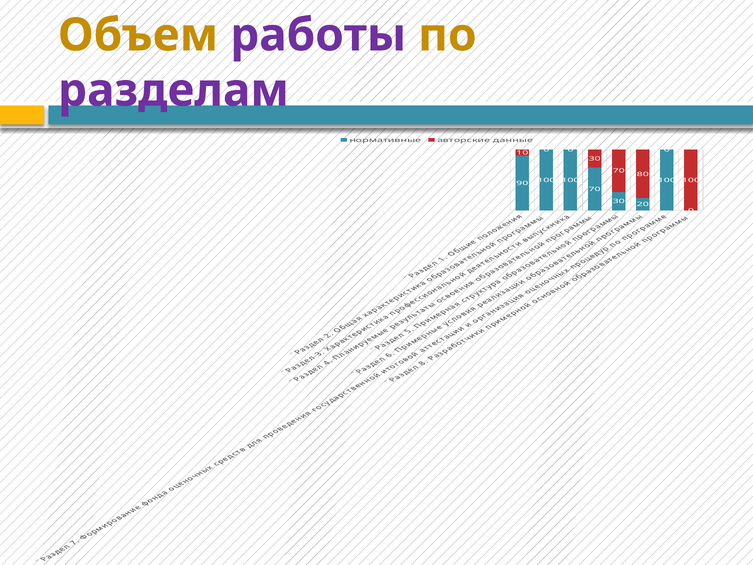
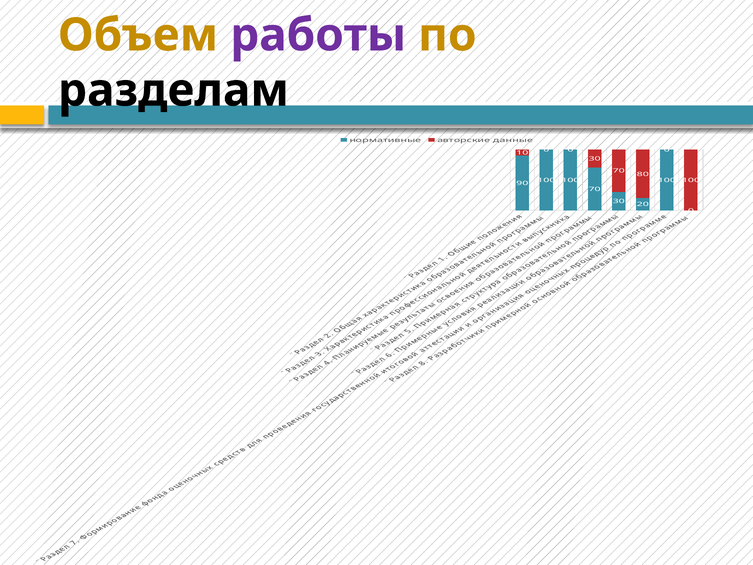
разделам colour: purple -> black
